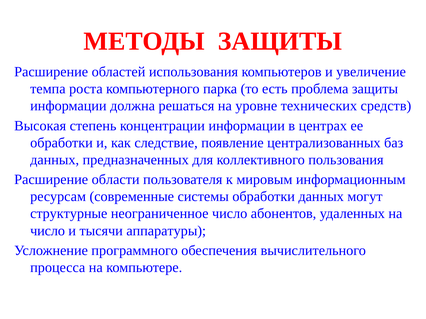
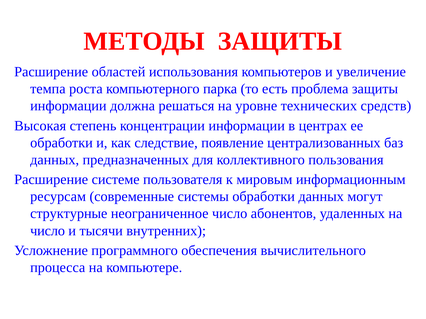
области: области -> системе
аппаратуры: аппаратуры -> внутренних
